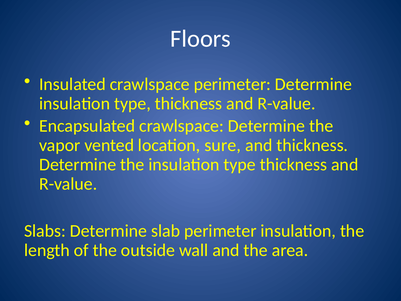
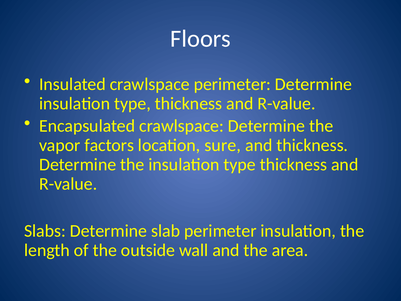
vented: vented -> factors
